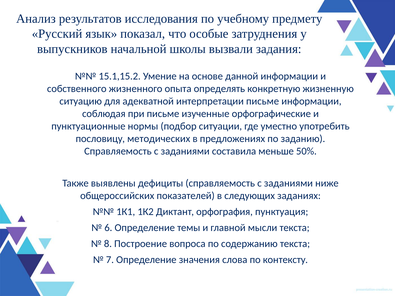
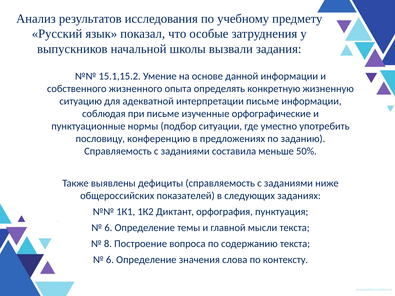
методических: методических -> конференцию
7 at (110, 260): 7 -> 6
